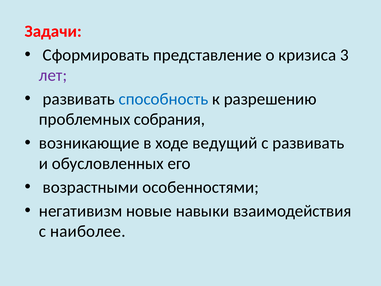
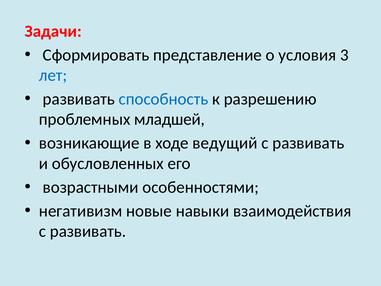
кризиса: кризиса -> условия
лет colour: purple -> blue
собрания: собрания -> младшей
наиболее at (88, 231): наиболее -> развивать
